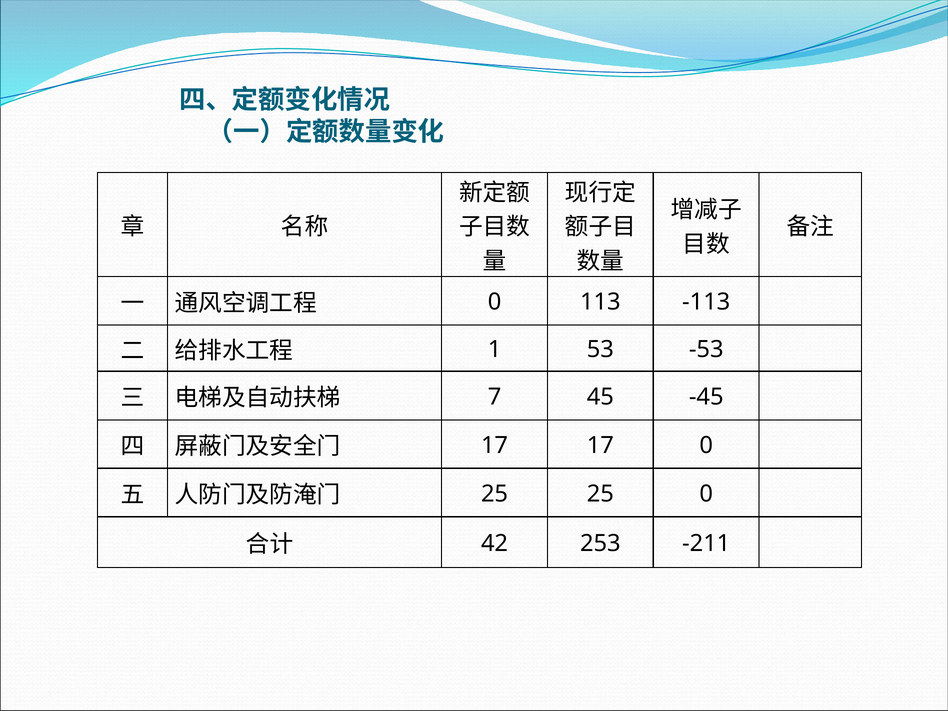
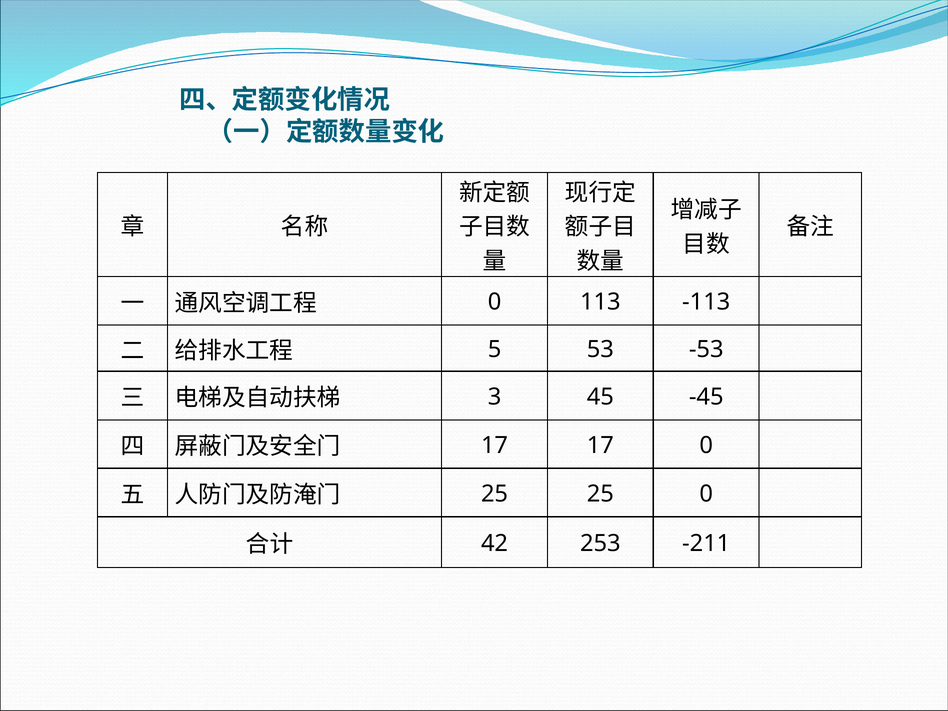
1: 1 -> 5
7: 7 -> 3
